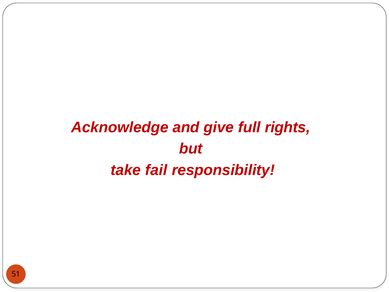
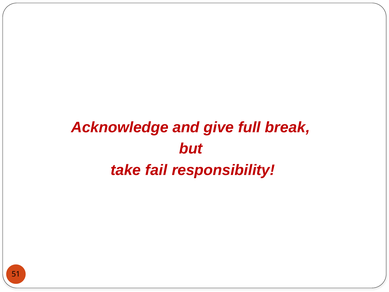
rights: rights -> break
